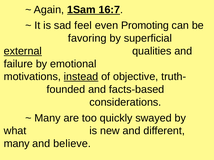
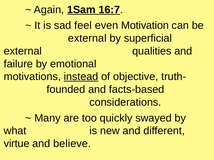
Promoting: Promoting -> Motivation
favoring at (87, 38): favoring -> external
external at (23, 51) underline: present -> none
many at (17, 144): many -> virtue
